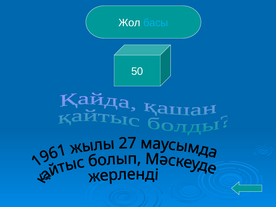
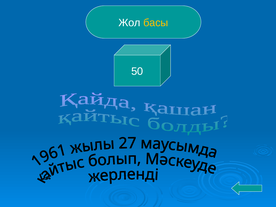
басы colour: light blue -> yellow
